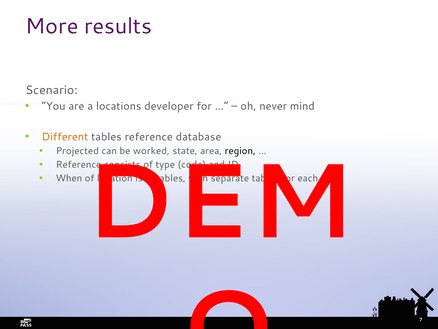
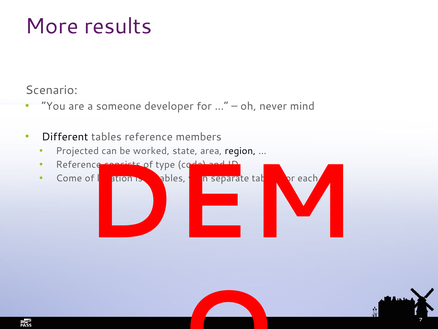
locations: locations -> someone
Different colour: orange -> black
database: database -> members
When: When -> Come
